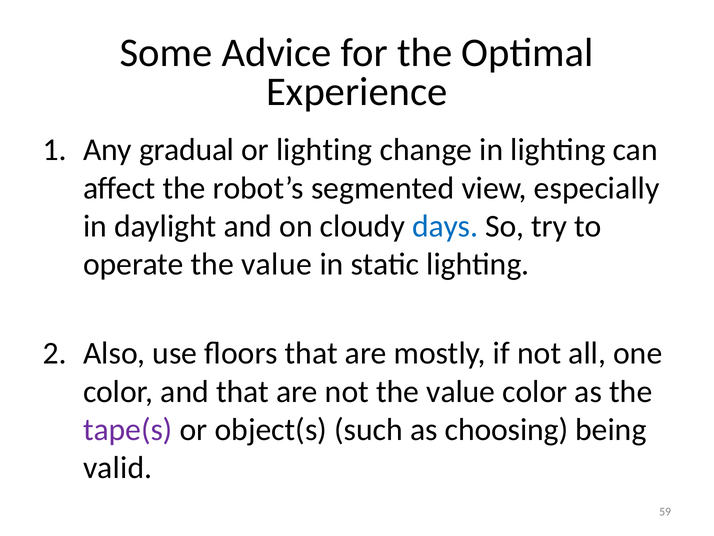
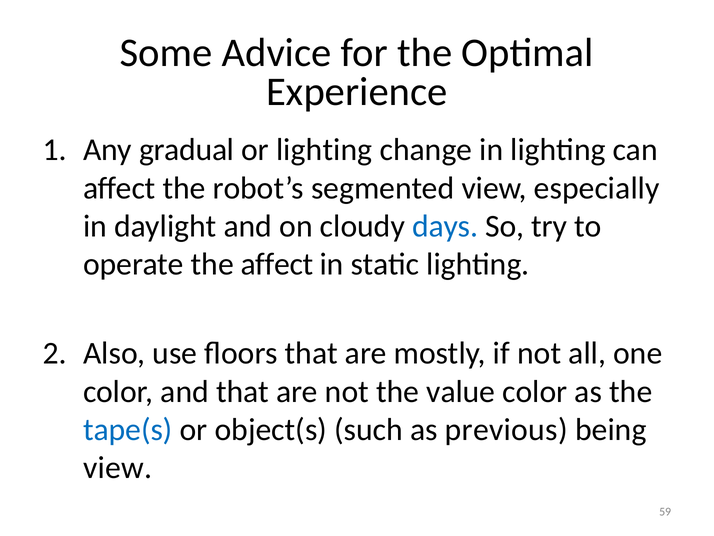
operate the value: value -> affect
tape(s colour: purple -> blue
choosing: choosing -> previous
valid at (118, 467): valid -> view
